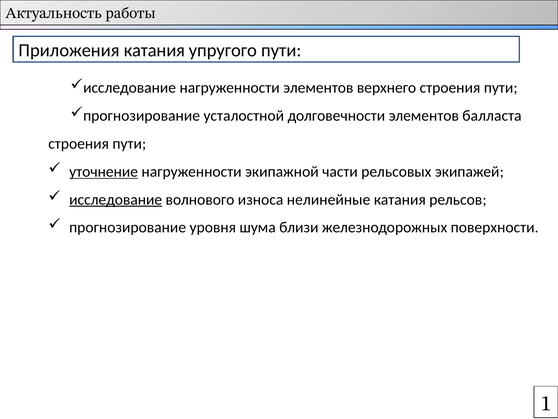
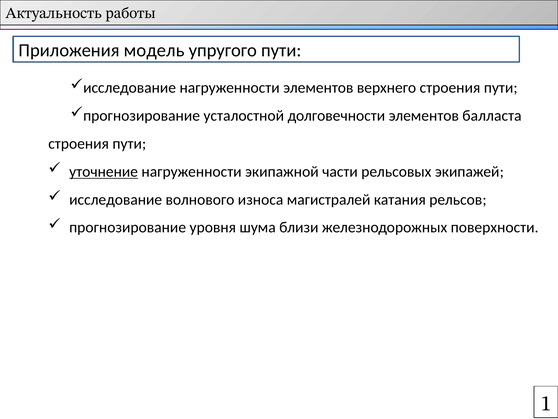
Приложения катания: катания -> модель
исследование at (116, 199) underline: present -> none
нелинейные: нелинейные -> магистралей
